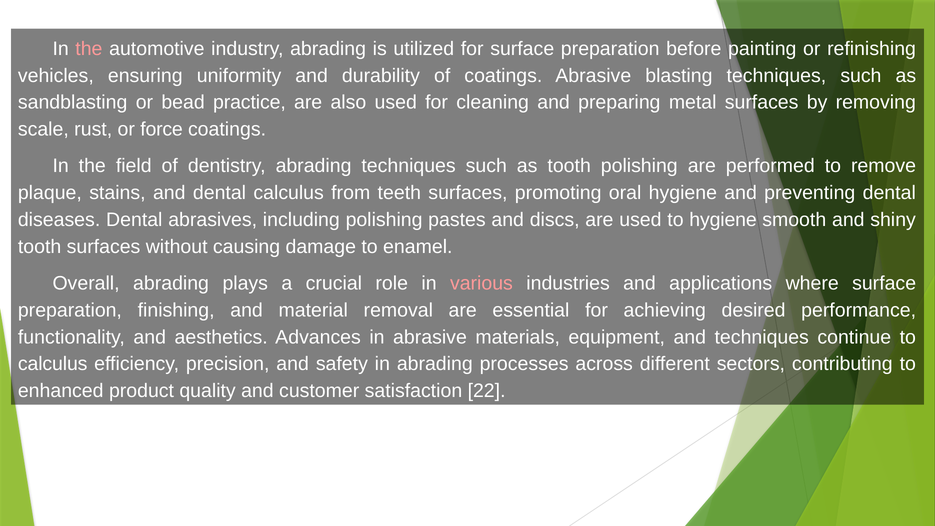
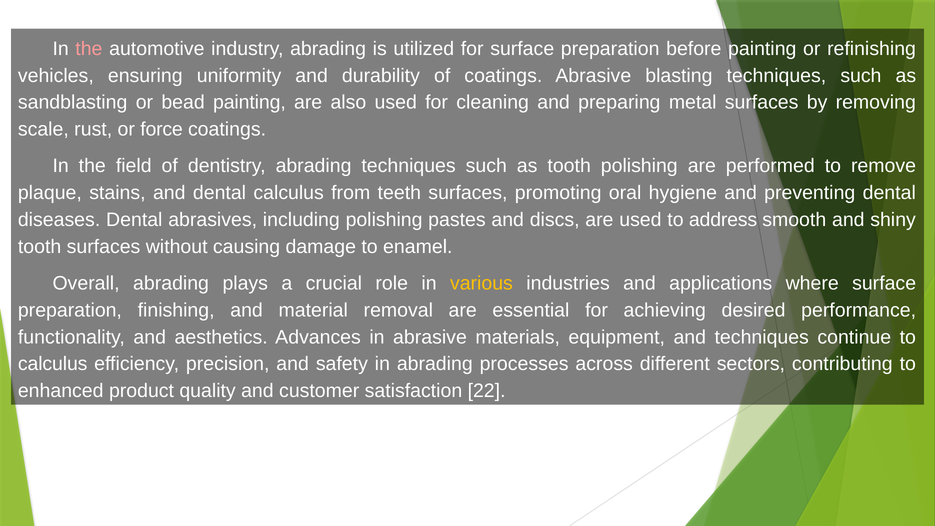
bead practice: practice -> painting
to hygiene: hygiene -> address
various colour: pink -> yellow
